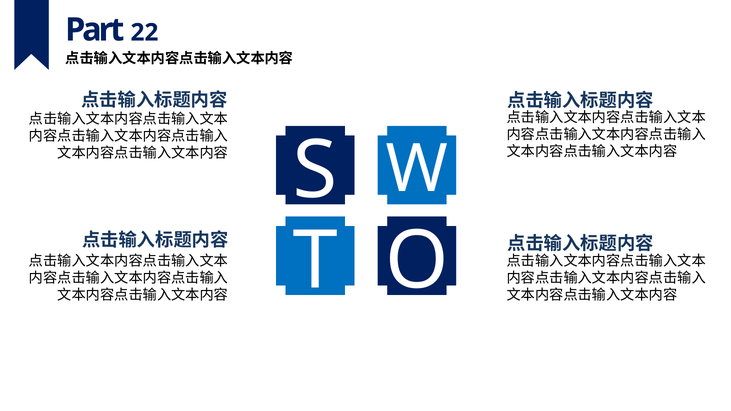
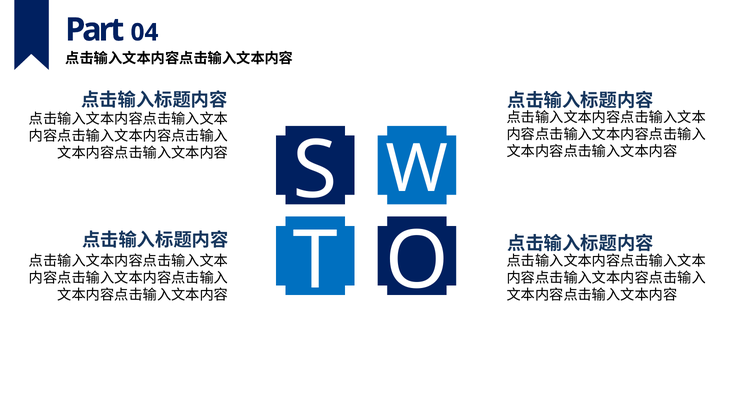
22: 22 -> 04
